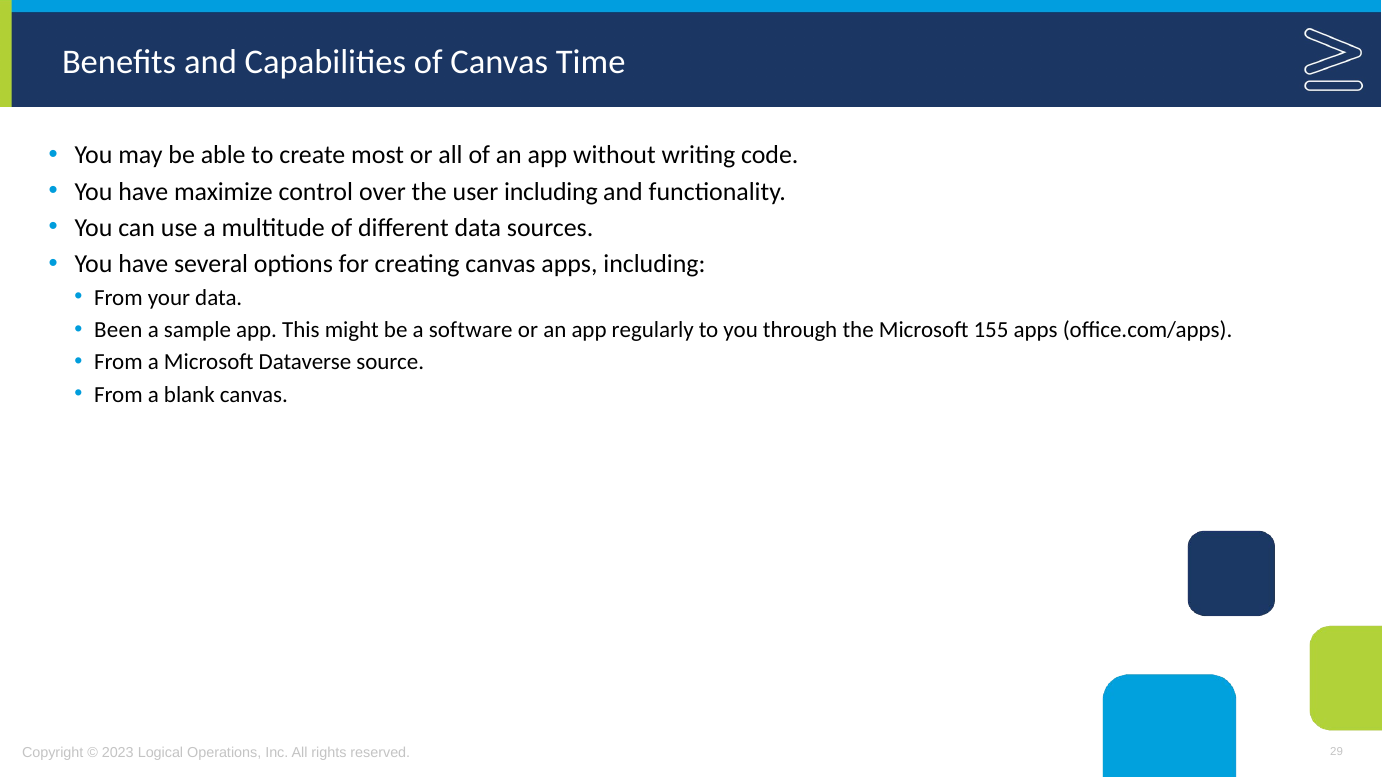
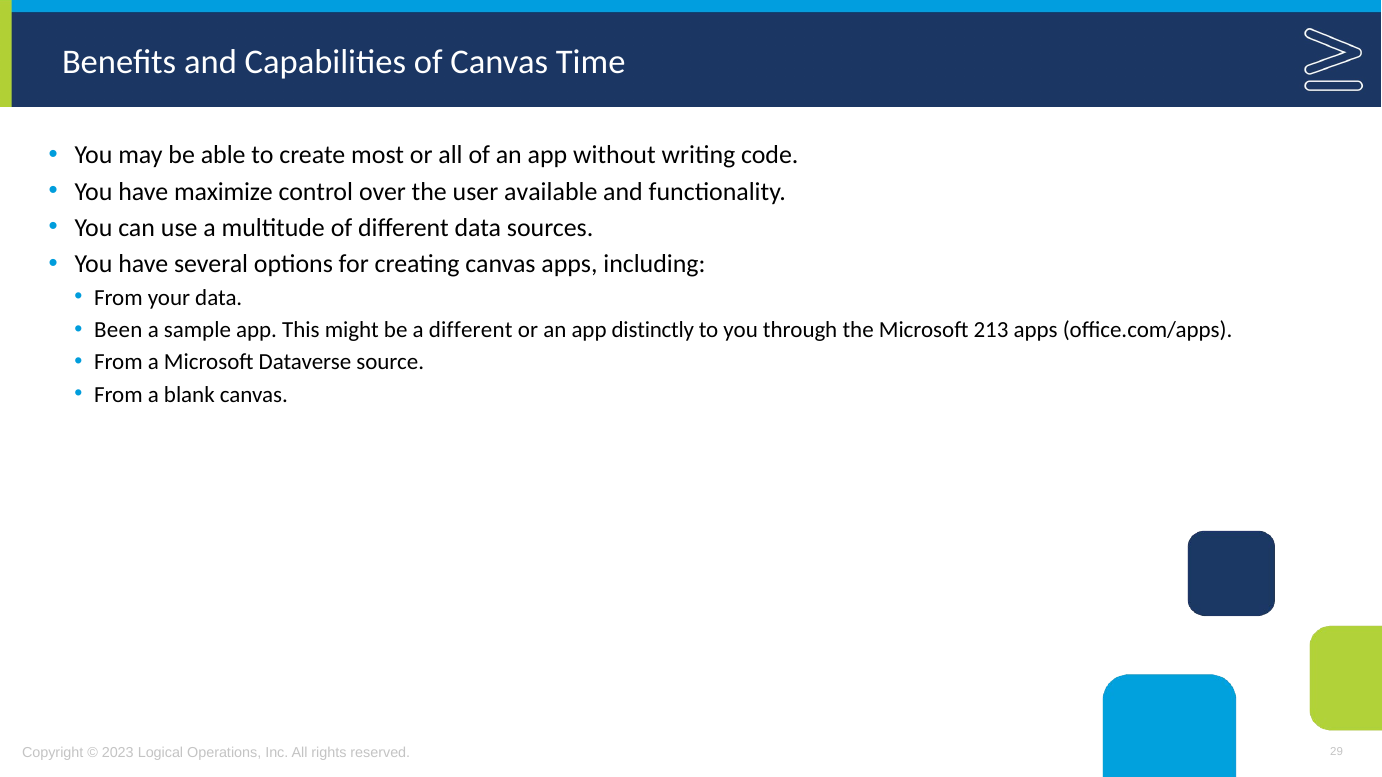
user including: including -> available
a software: software -> different
regularly: regularly -> distinctly
155: 155 -> 213
